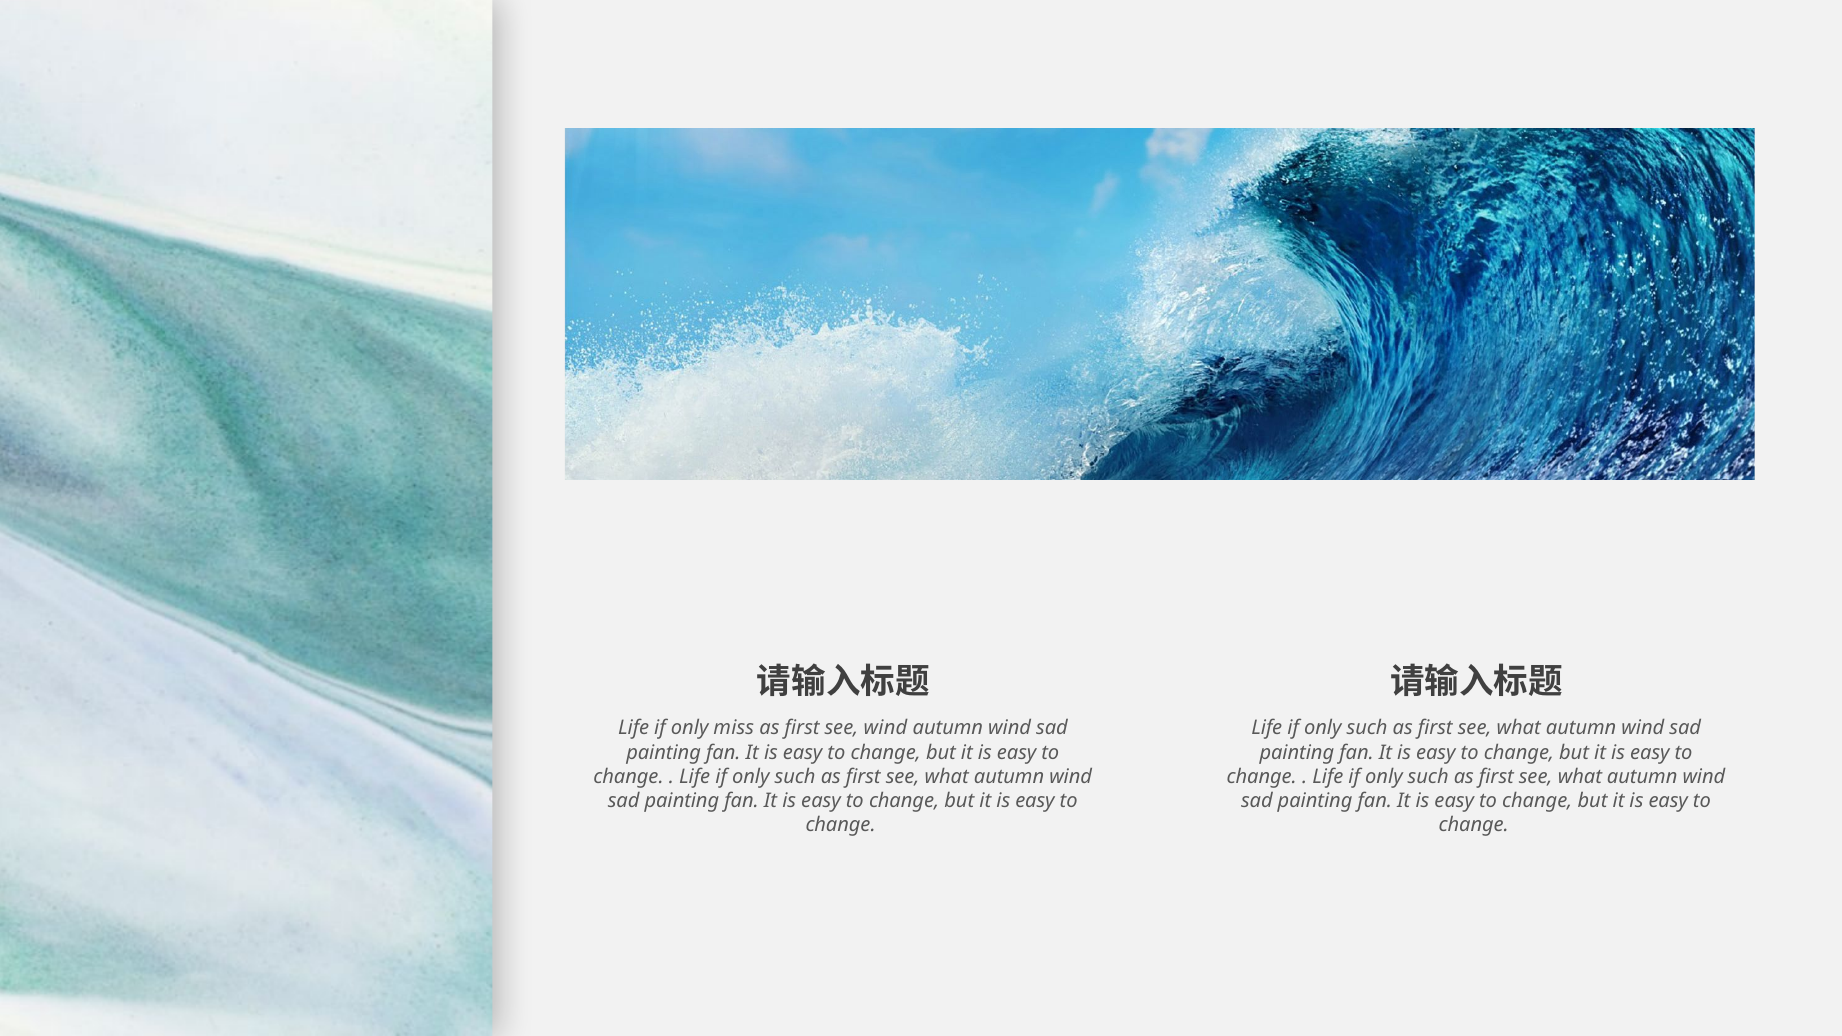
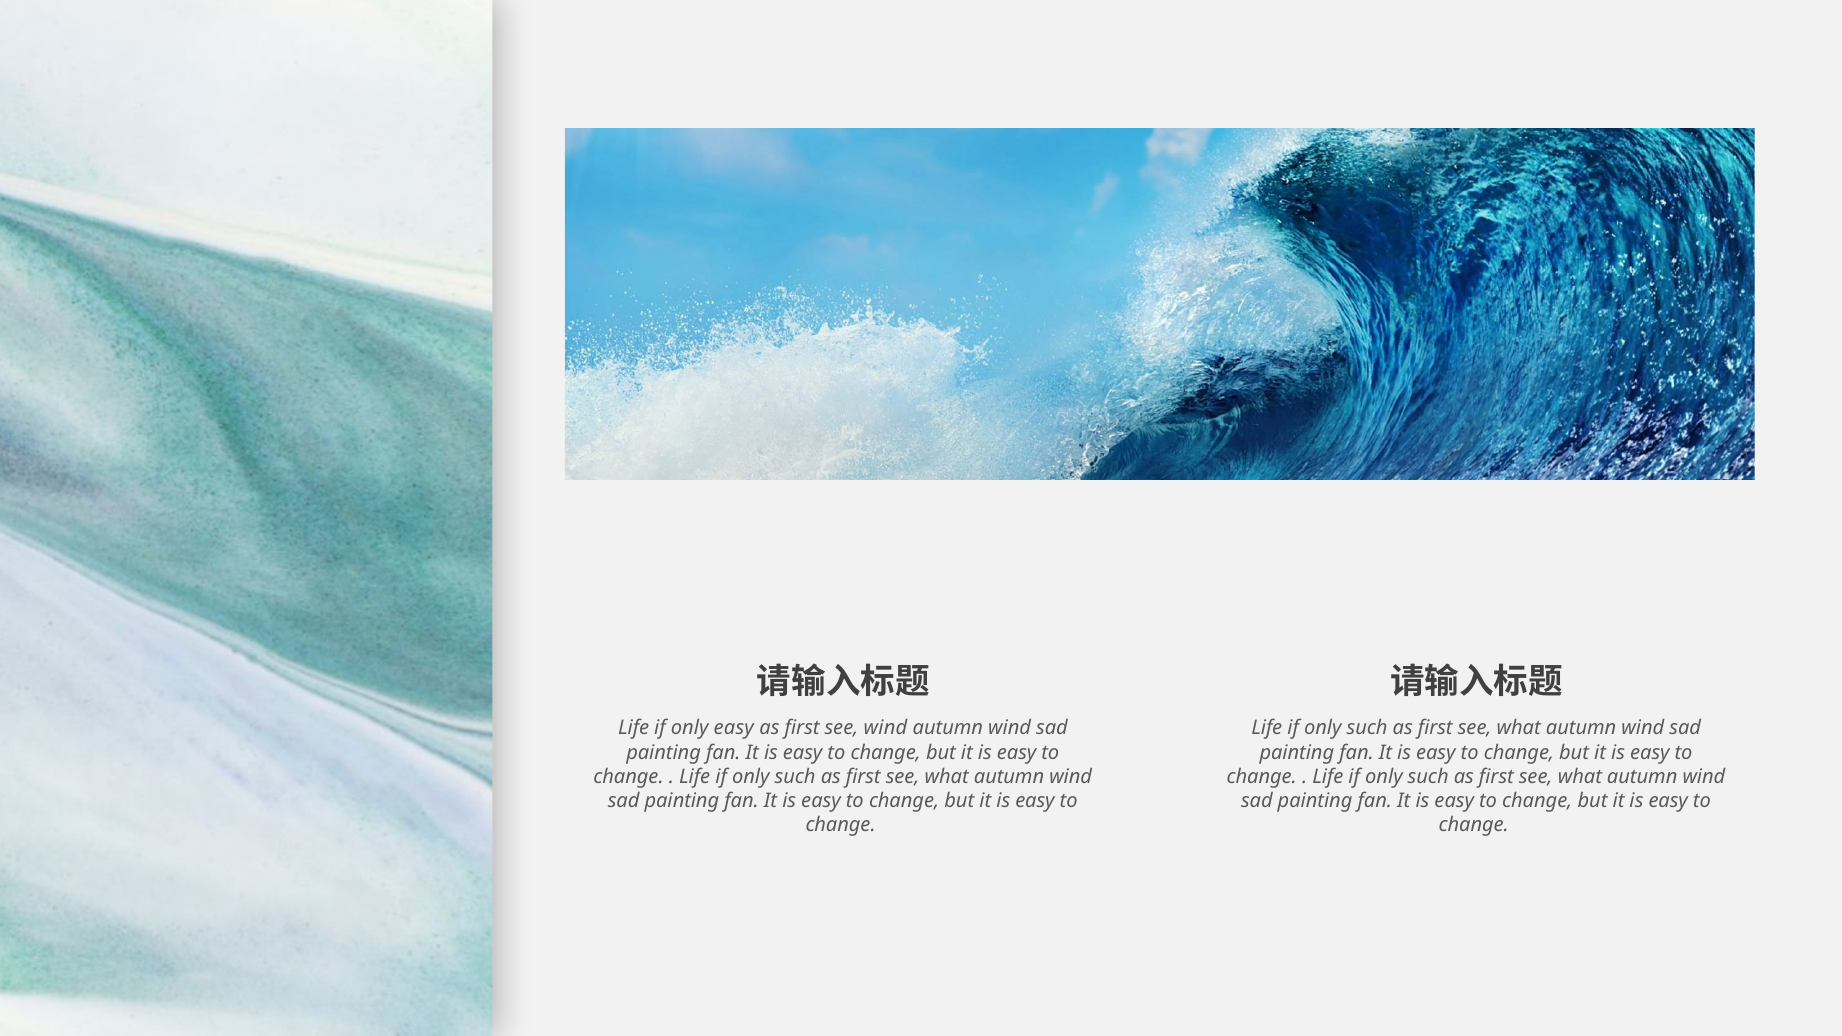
only miss: miss -> easy
